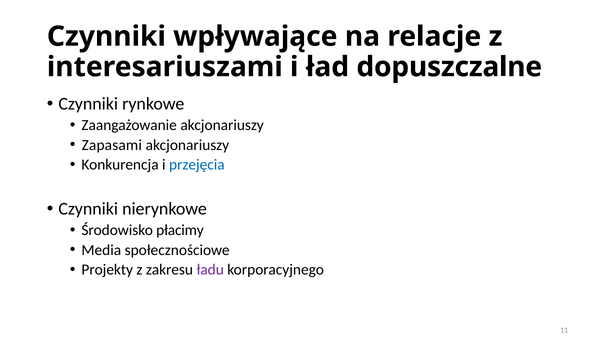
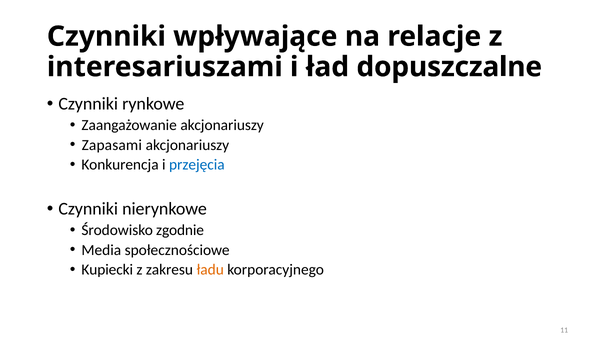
płacimy: płacimy -> zgodnie
Projekty: Projekty -> Kupiecki
ładu colour: purple -> orange
